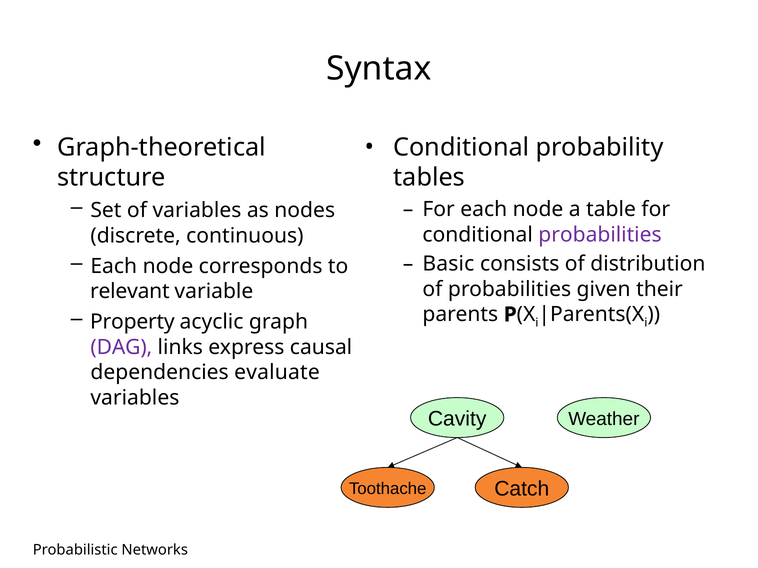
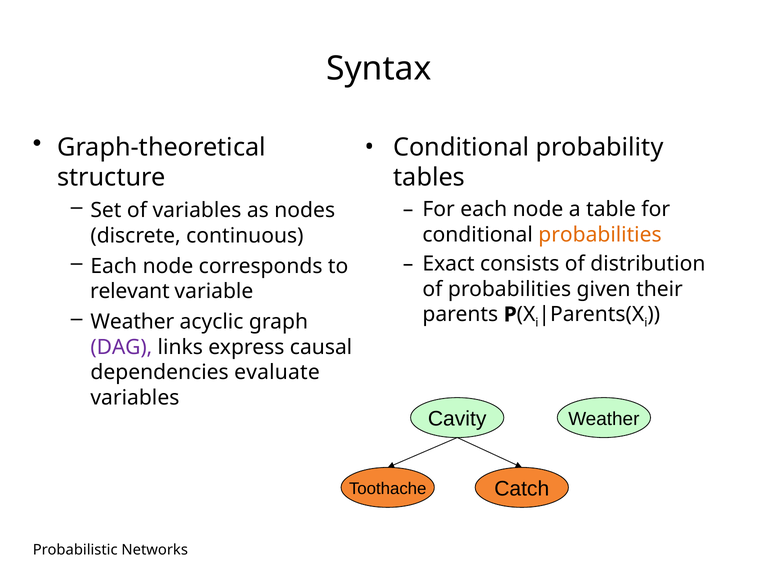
probabilities at (600, 235) colour: purple -> orange
Basic: Basic -> Exact
Property at (132, 322): Property -> Weather
